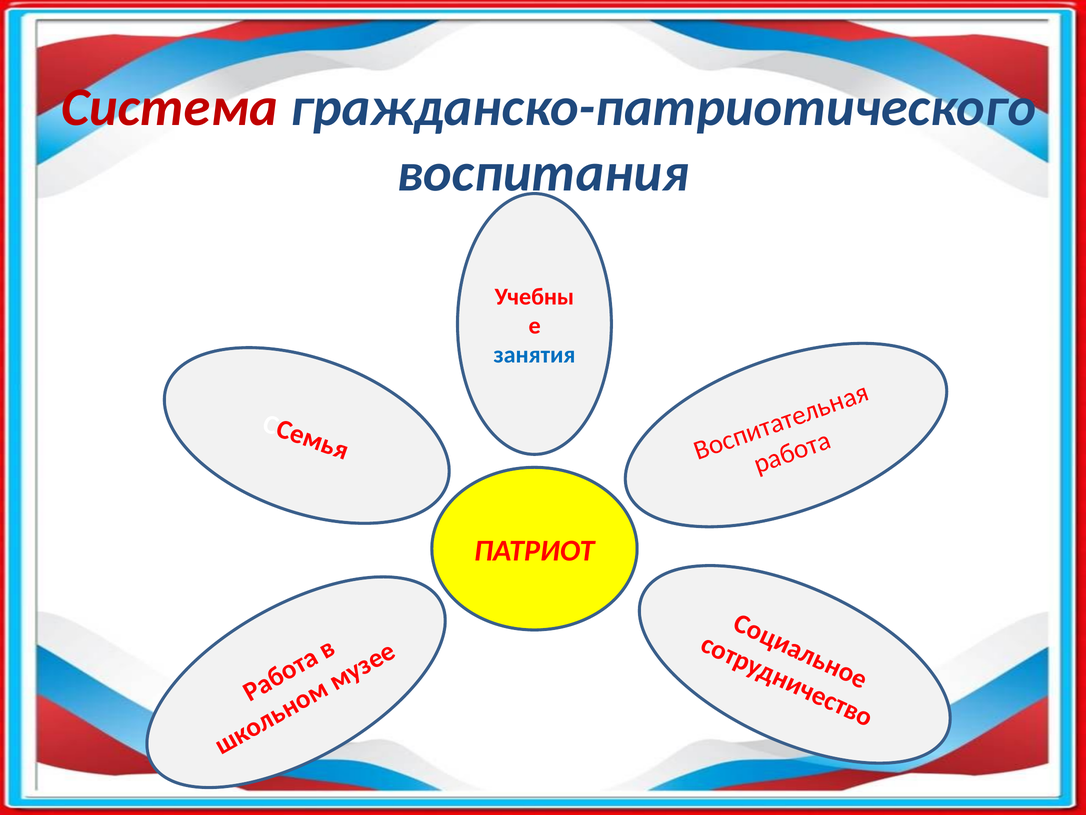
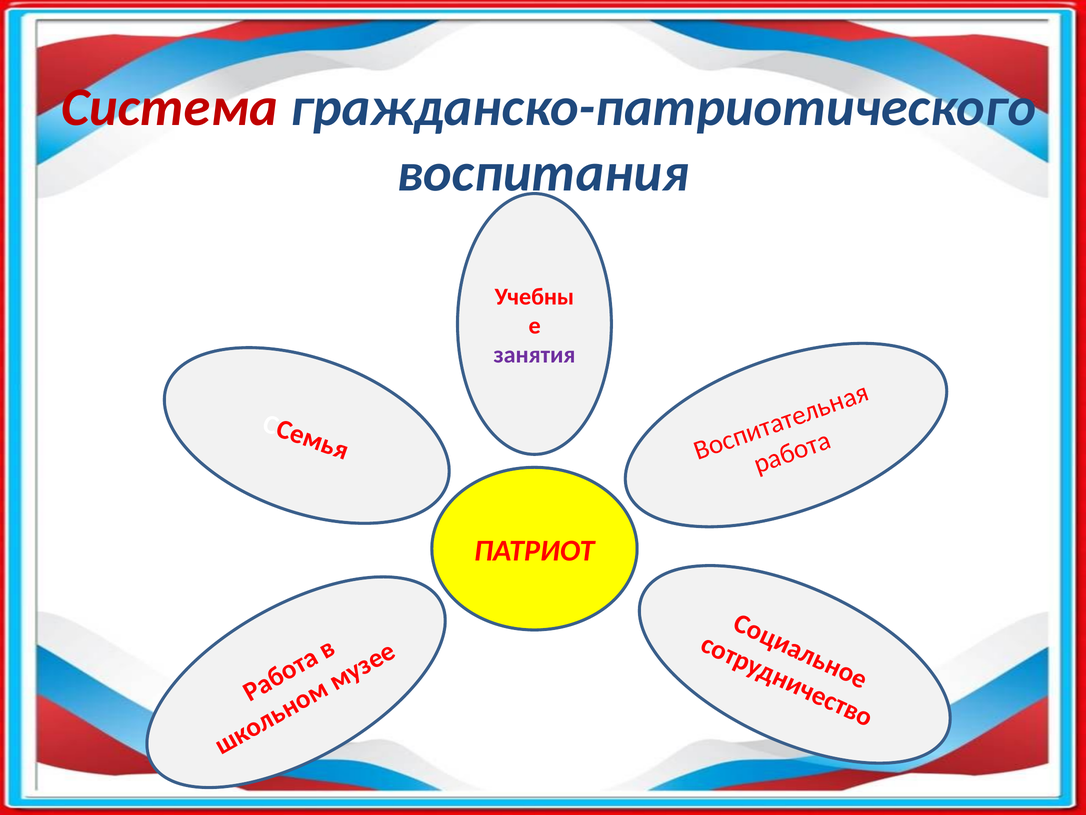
занятия colour: blue -> purple
